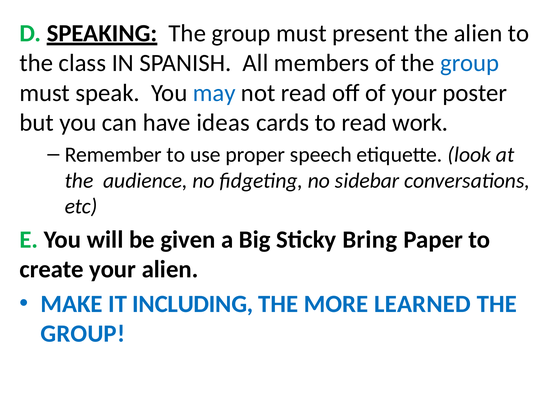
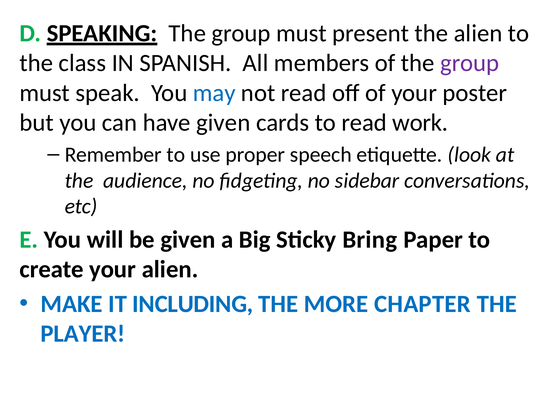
group at (470, 63) colour: blue -> purple
have ideas: ideas -> given
LEARNED: LEARNED -> CHAPTER
GROUP at (83, 334): GROUP -> PLAYER
